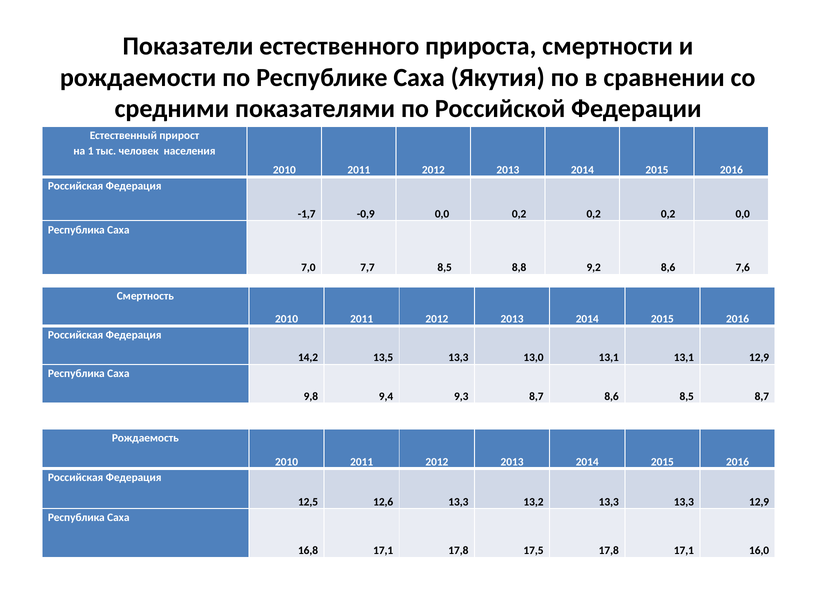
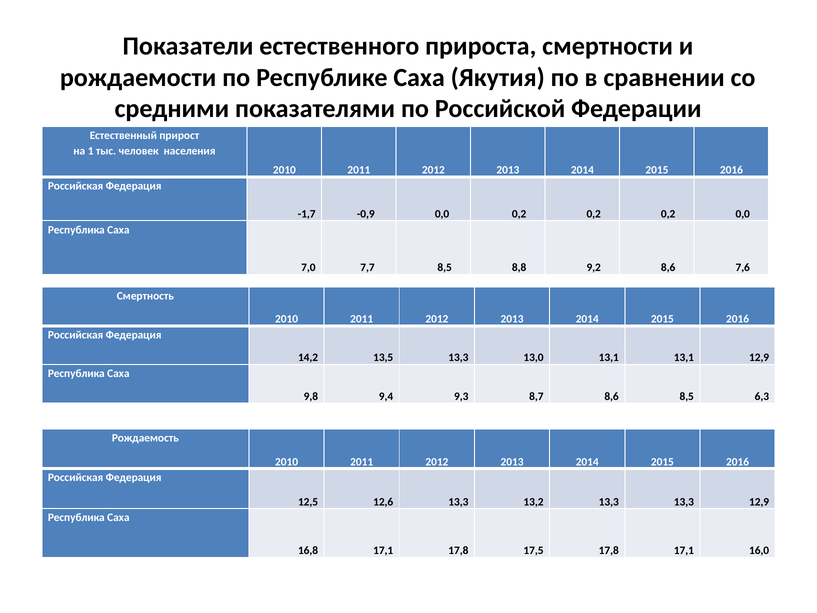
8,5 8,7: 8,7 -> 6,3
